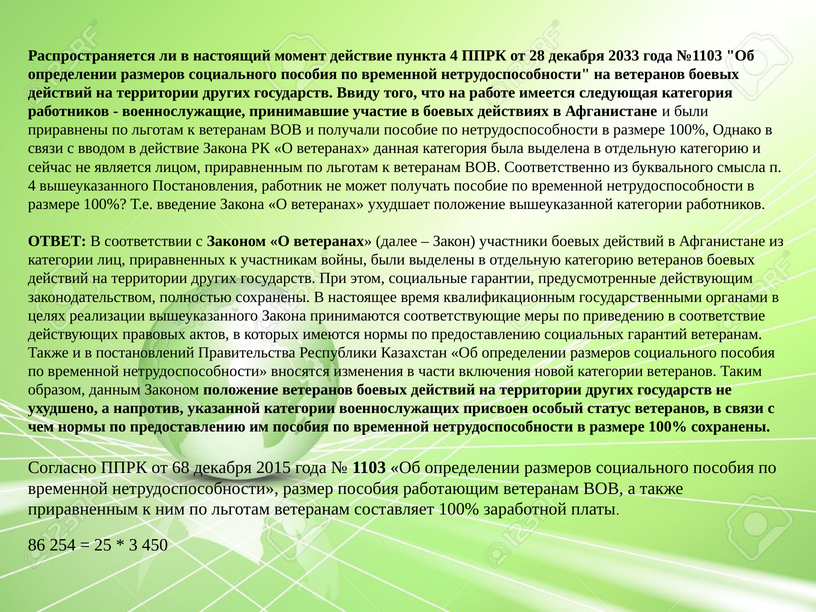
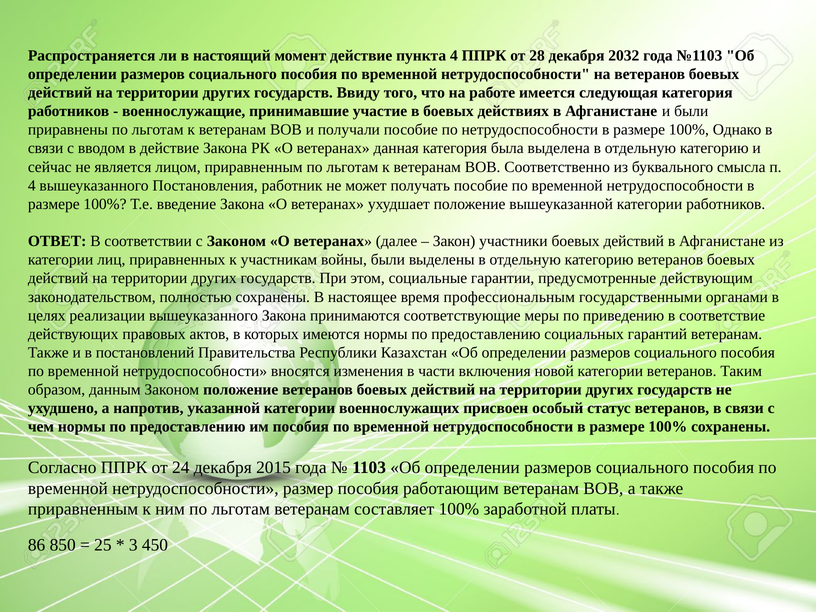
2033: 2033 -> 2032
квалификационным: квалификационным -> профессиональным
68: 68 -> 24
254: 254 -> 850
